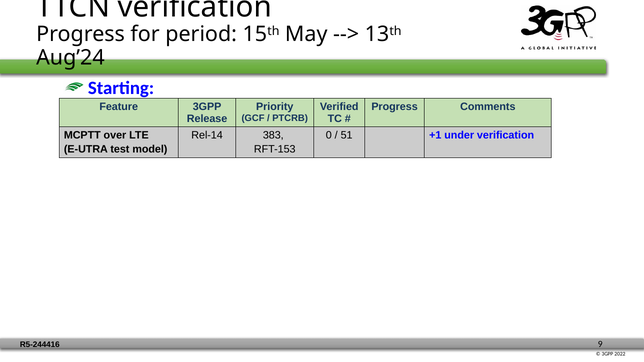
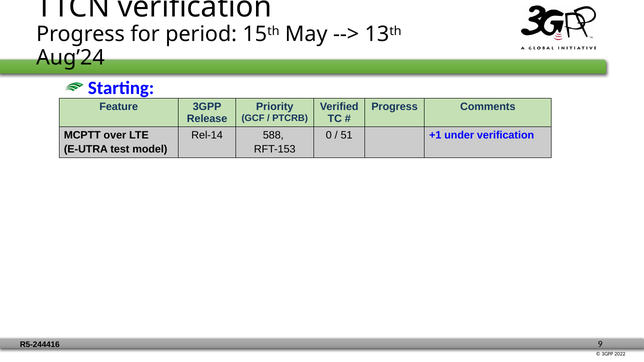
383: 383 -> 588
